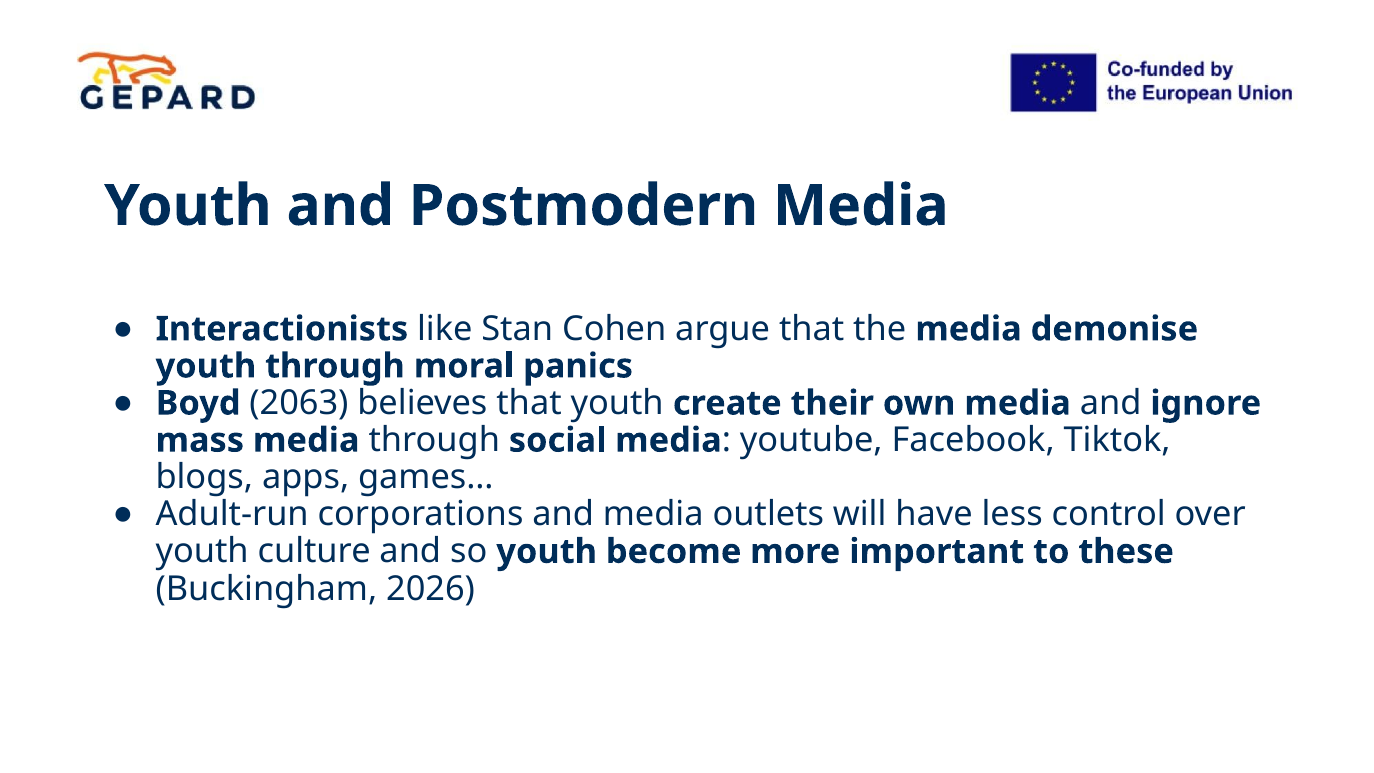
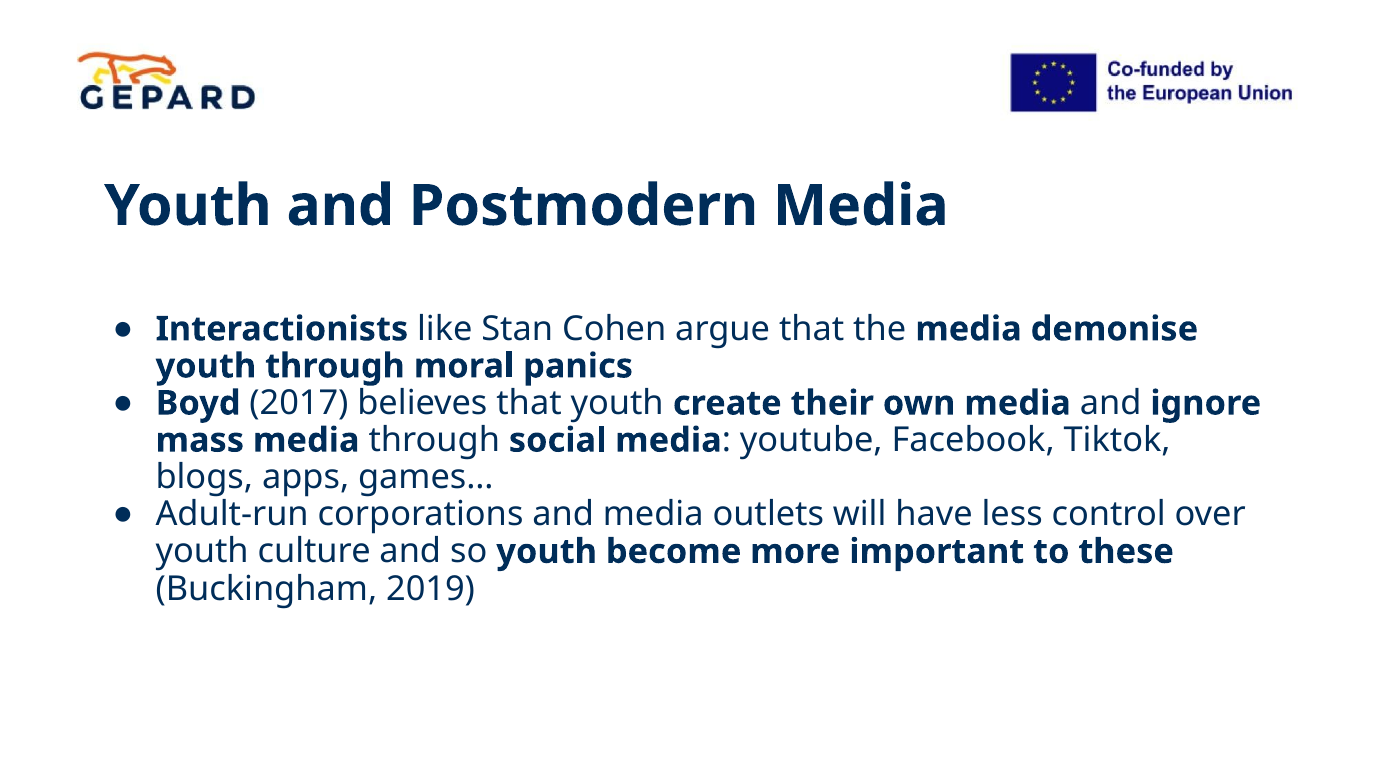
2063: 2063 -> 2017
2026: 2026 -> 2019
